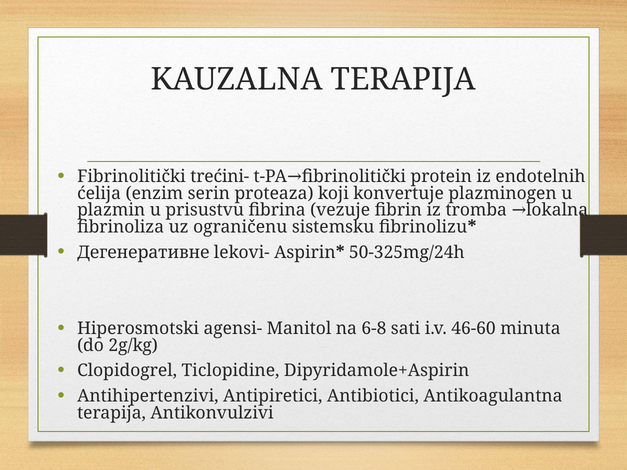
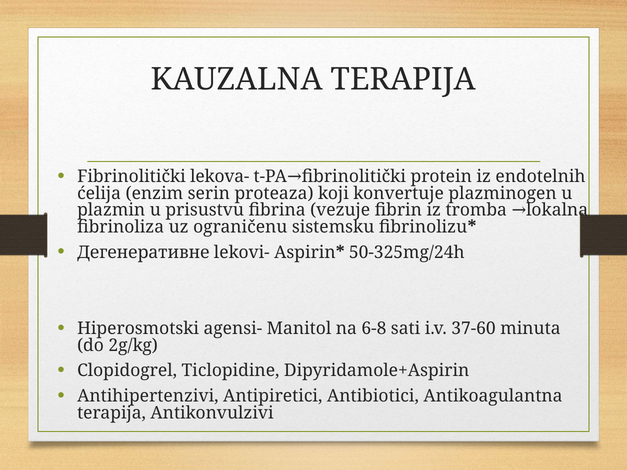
trećini-: trećini- -> lekova-
46-60: 46-60 -> 37-60
